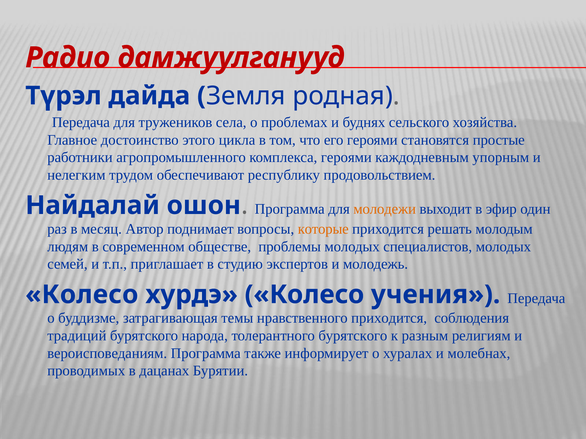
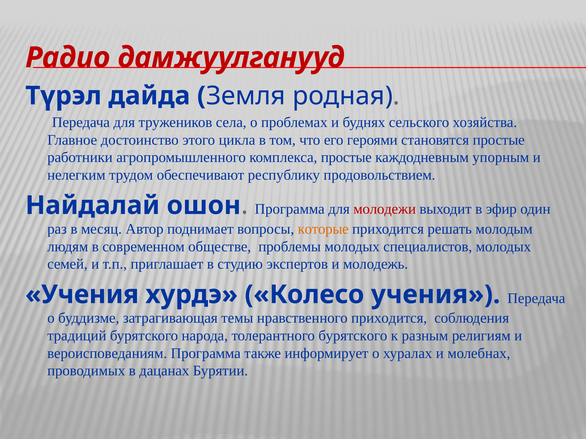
комплекса героями: героями -> простые
молодежи colour: orange -> red
Колесо at (82, 295): Колесо -> Учения
